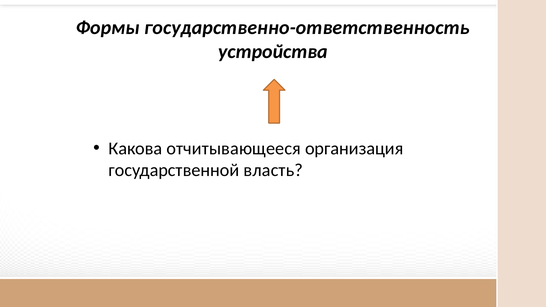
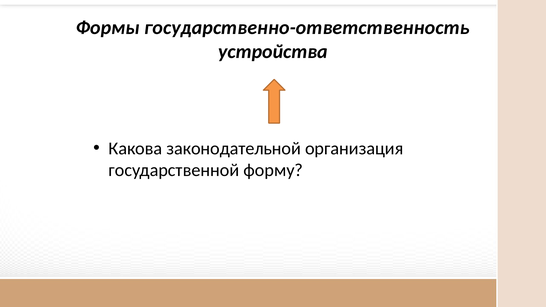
отчитывающееся: отчитывающееся -> законодательной
власть: власть -> форму
